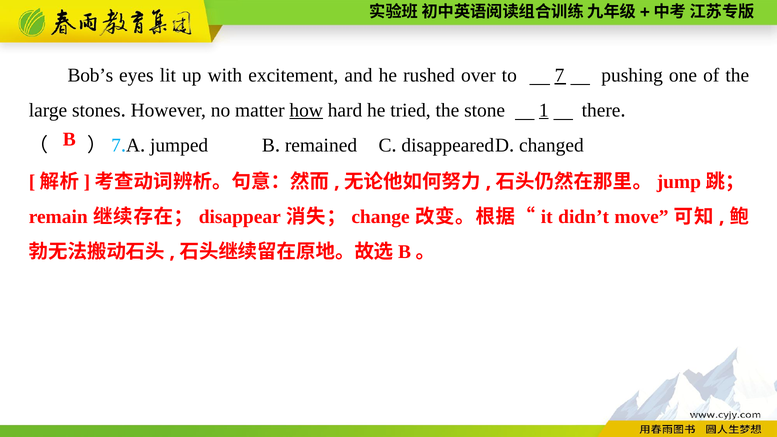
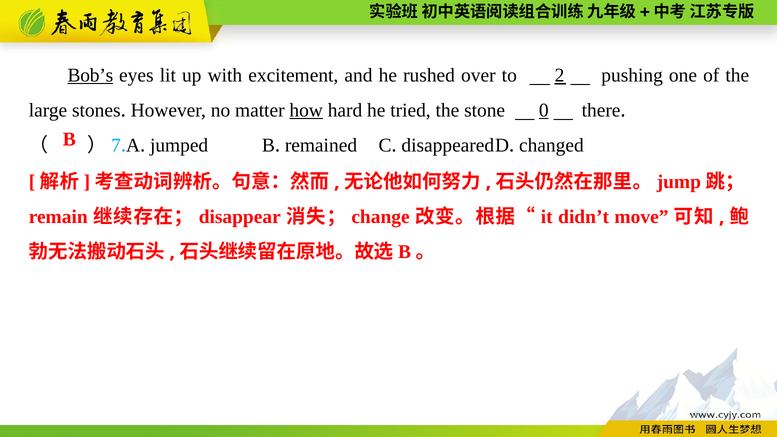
Bob’s underline: none -> present
7: 7 -> 2
1: 1 -> 0
